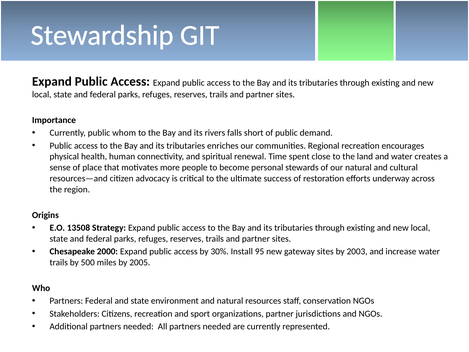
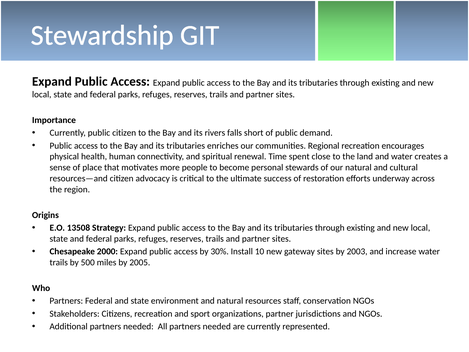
public whom: whom -> citizen
95: 95 -> 10
